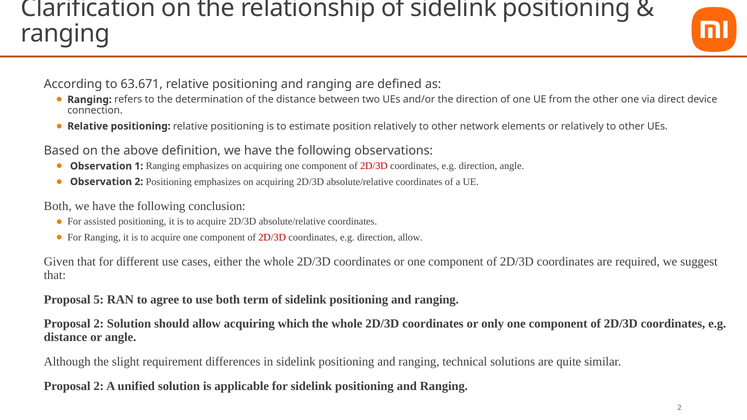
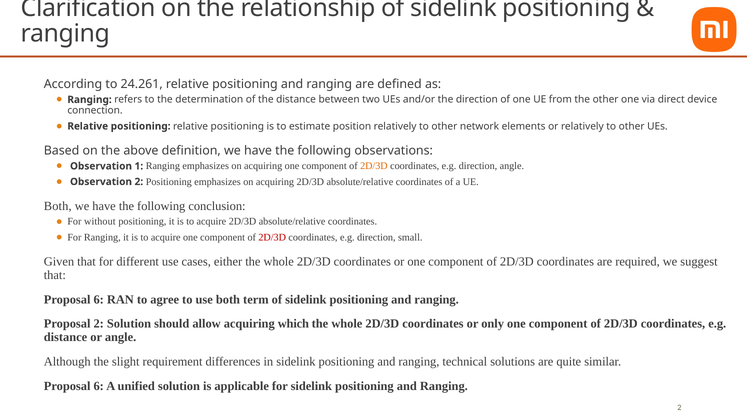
63.671: 63.671 -> 24.261
2D/3D at (374, 166) colour: red -> orange
assisted: assisted -> without
direction allow: allow -> small
5 at (99, 300): 5 -> 6
2 at (99, 386): 2 -> 6
